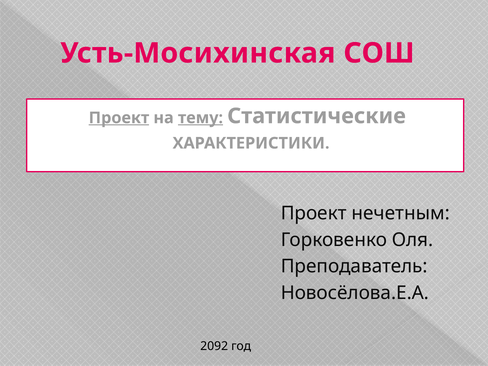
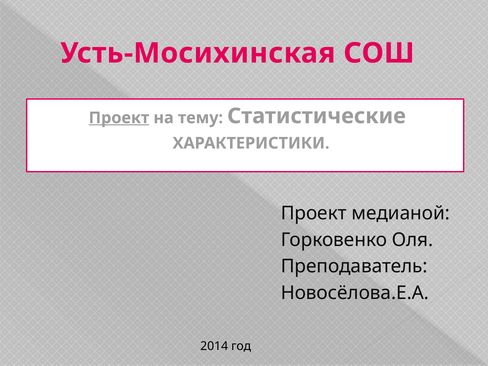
тему underline: present -> none
нечетным: нечетным -> медианой
2092: 2092 -> 2014
